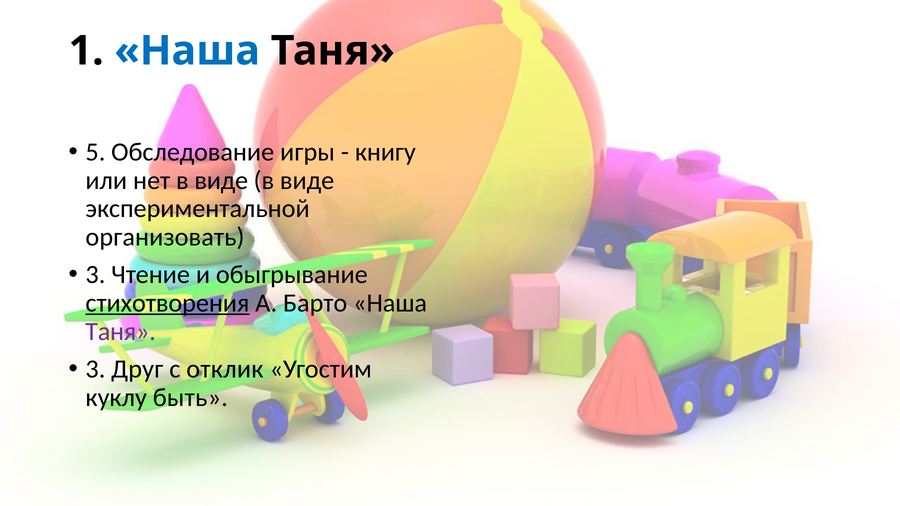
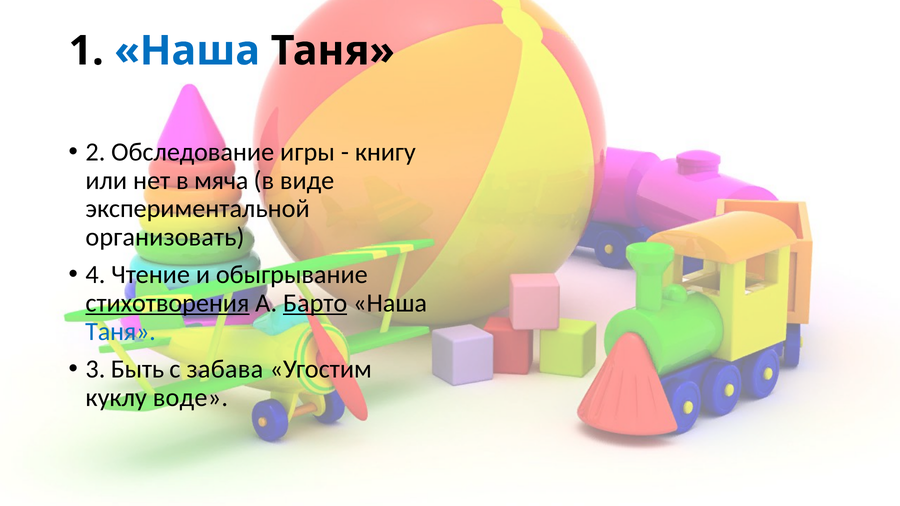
5: 5 -> 2
нет в виде: виде -> мяча
3 at (95, 275): 3 -> 4
Барто underline: none -> present
Таня at (121, 332) colour: purple -> blue
Друг: Друг -> Быть
отклик: отклик -> забава
быть: быть -> воде
